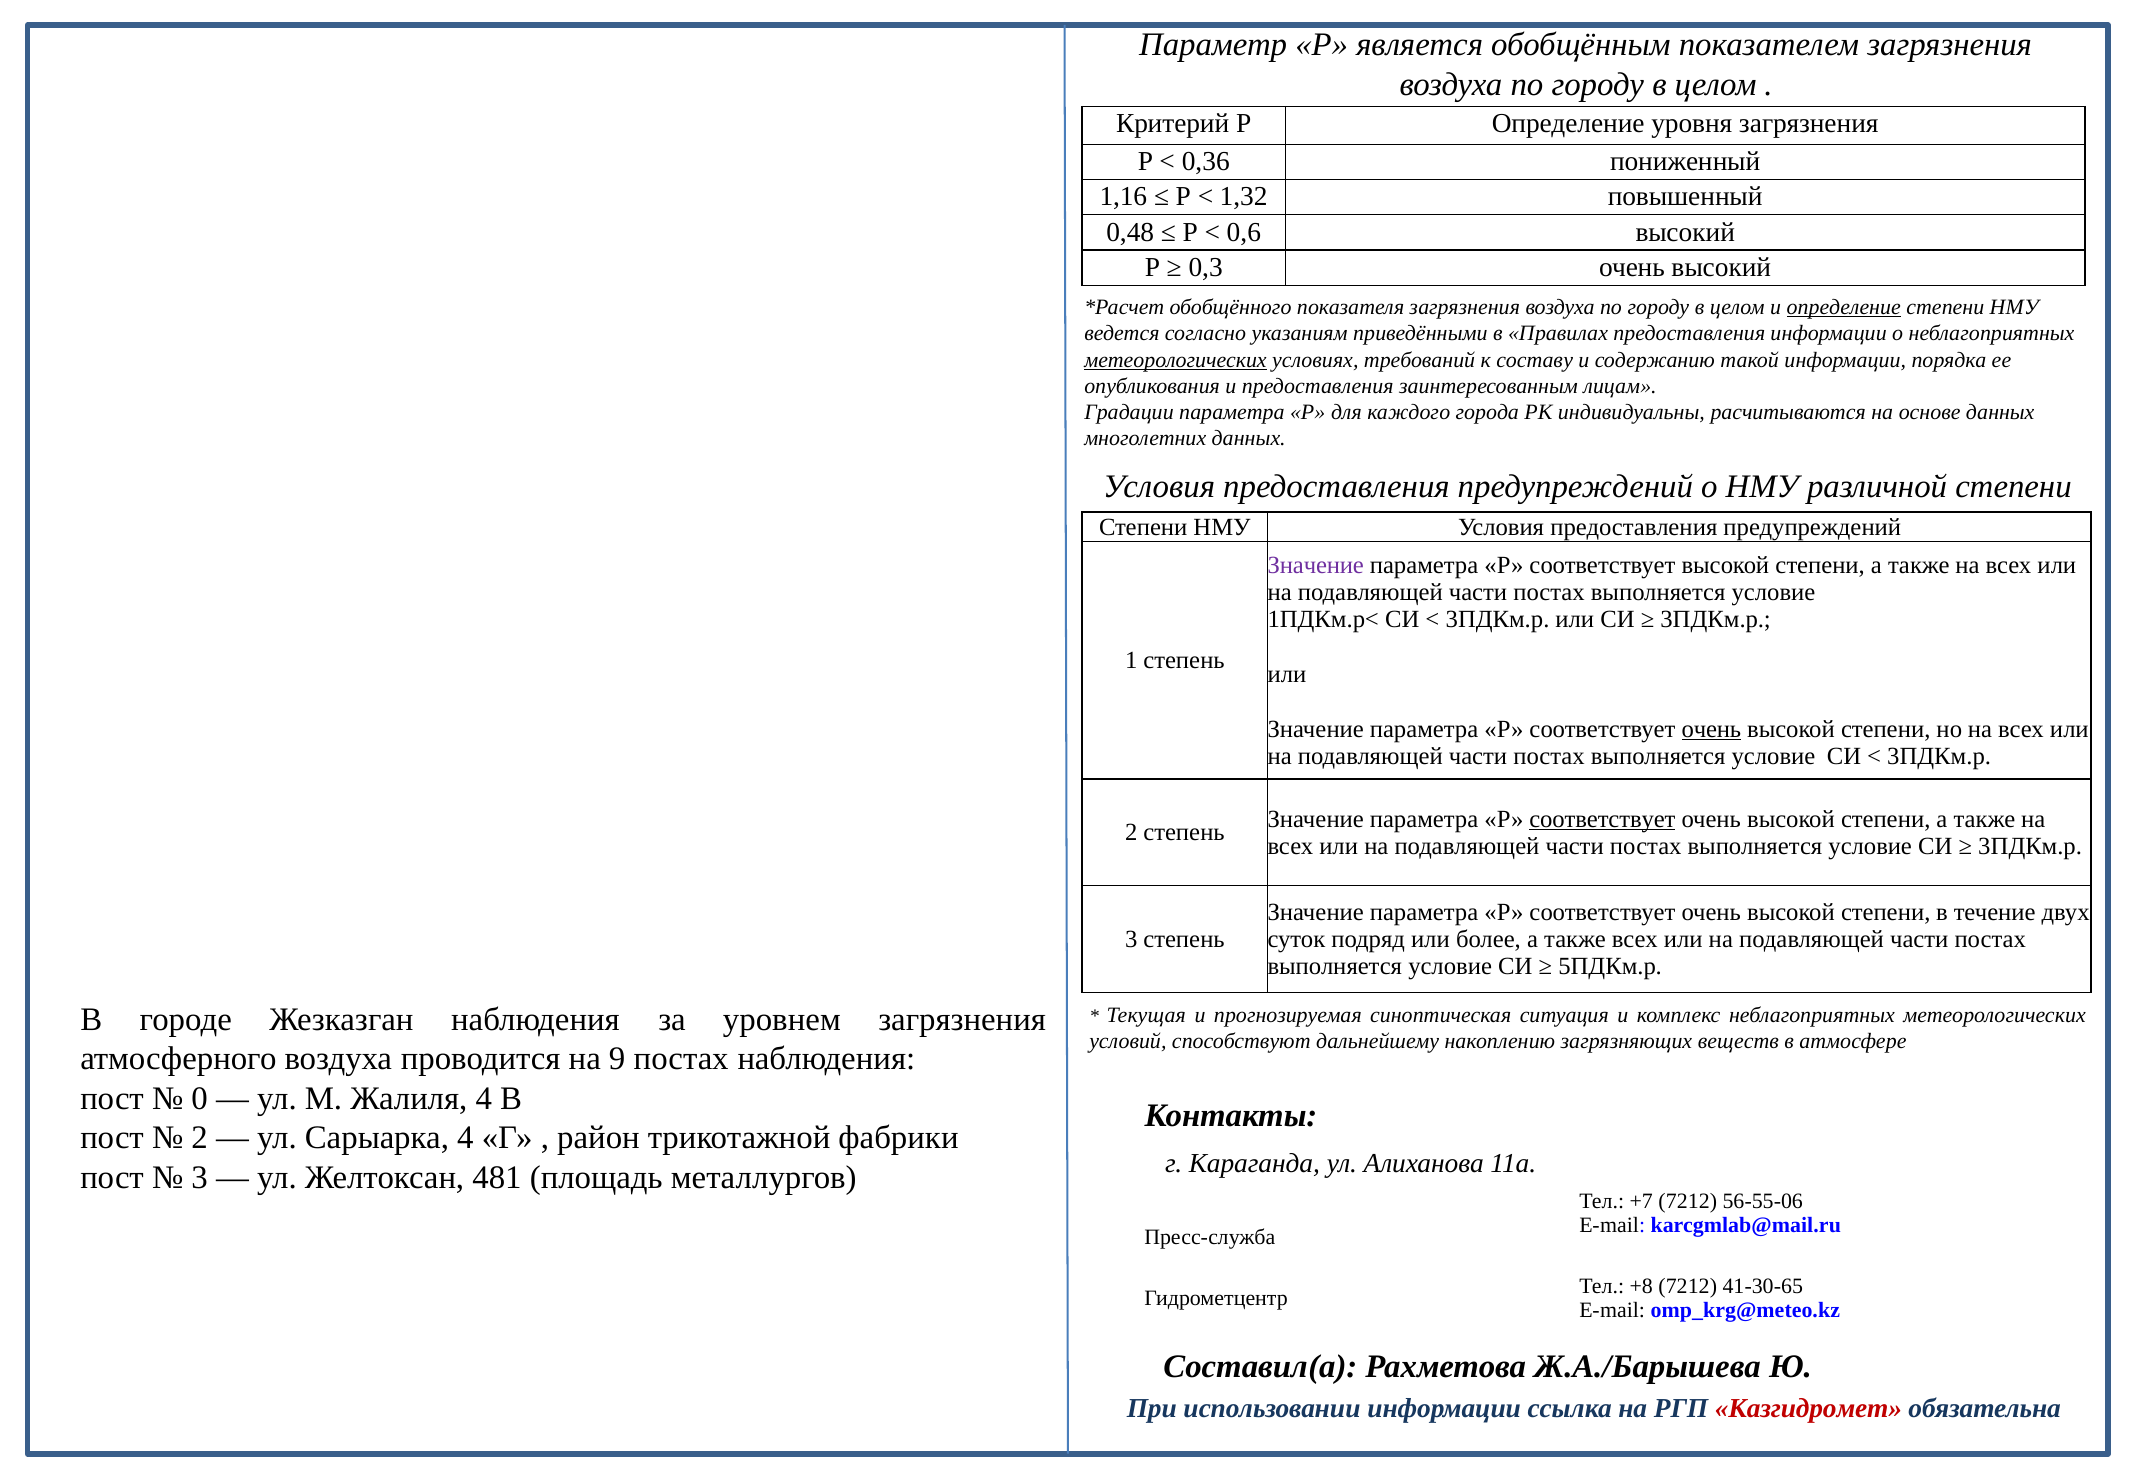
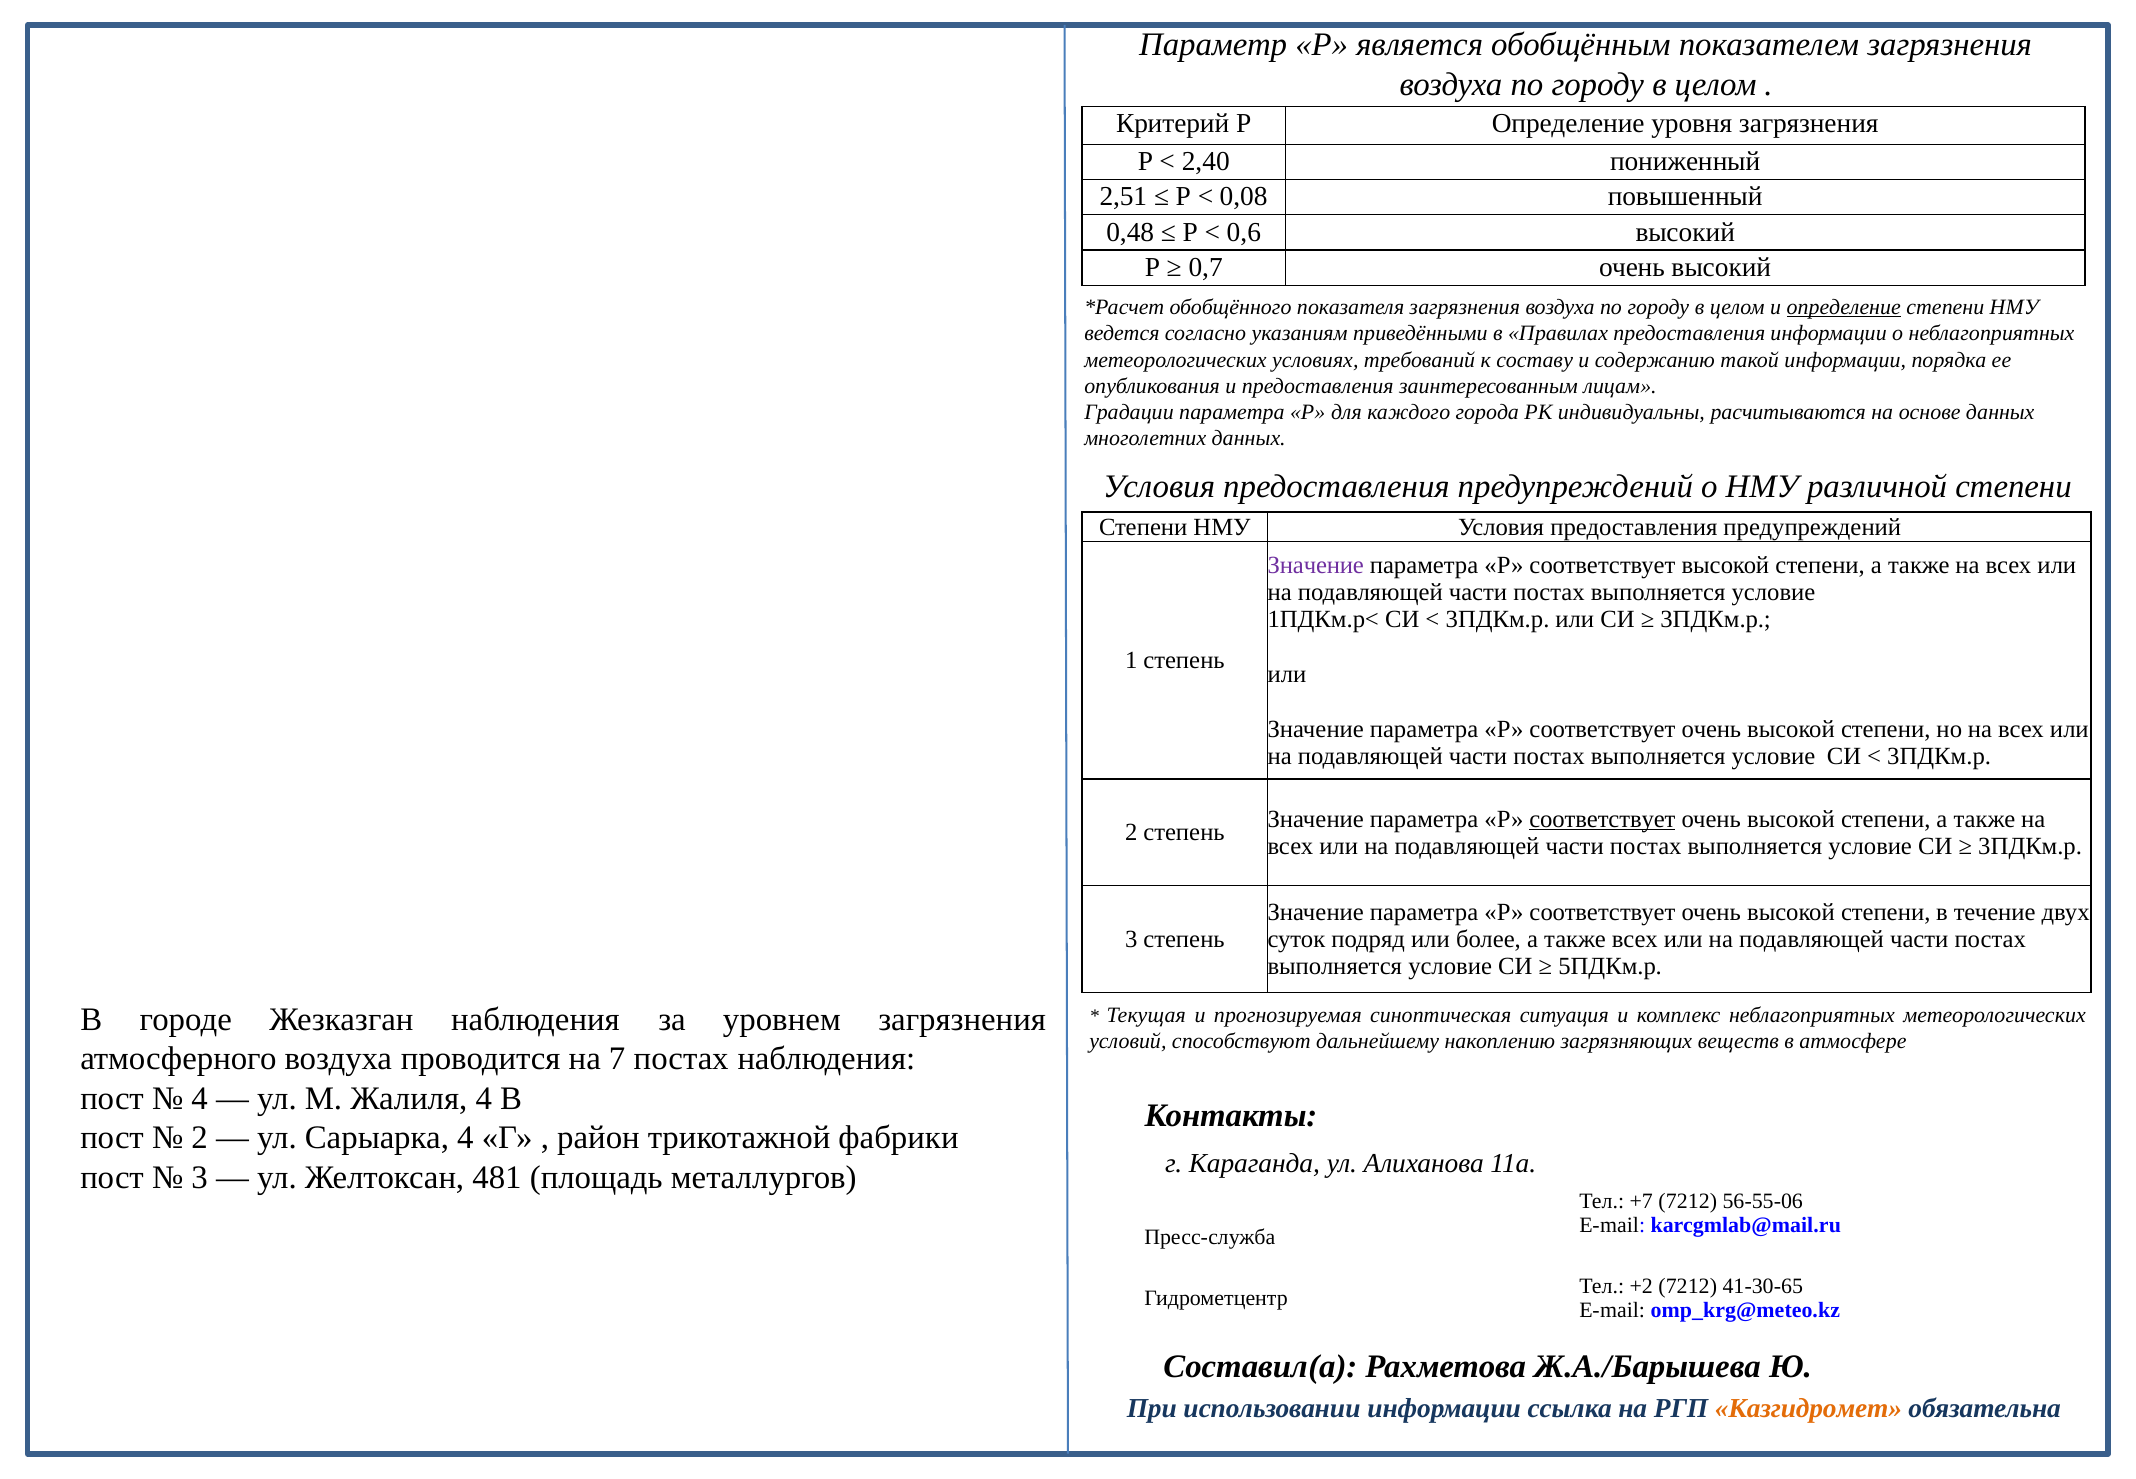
0,36: 0,36 -> 2,40
1,16: 1,16 -> 2,51
1,32: 1,32 -> 0,08
0,3: 0,3 -> 0,7
метеорологических at (1176, 360) underline: present -> none
очень at (1711, 729) underline: present -> none
9: 9 -> 7
0 at (200, 1098): 0 -> 4
+8: +8 -> +2
Казгидромет colour: red -> orange
